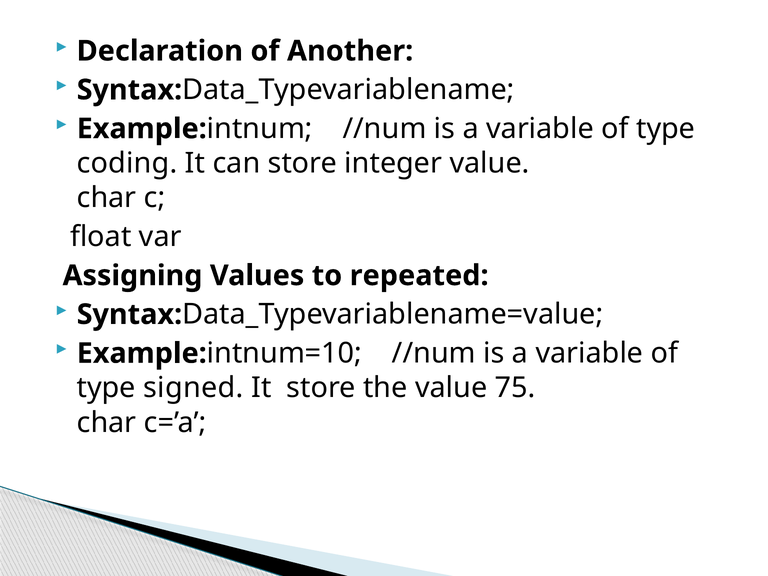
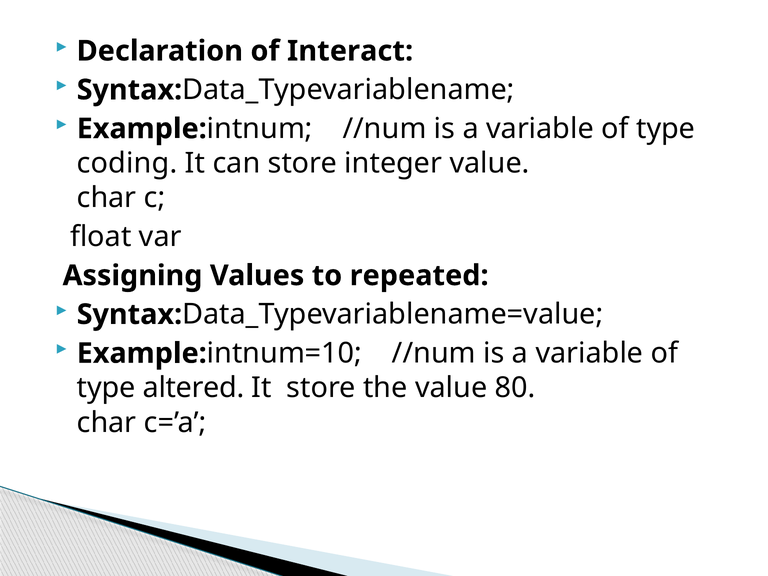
Another: Another -> Interact
signed: signed -> altered
75: 75 -> 80
